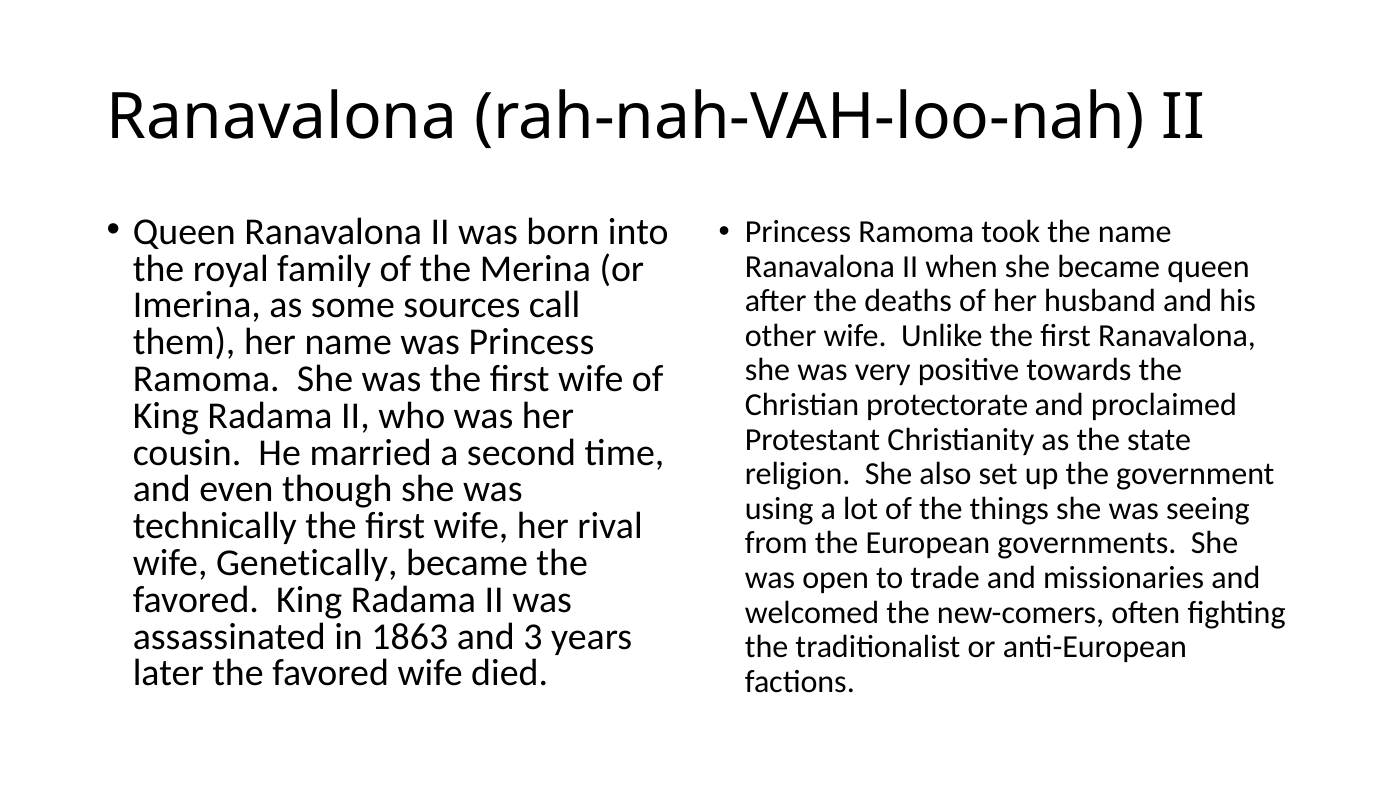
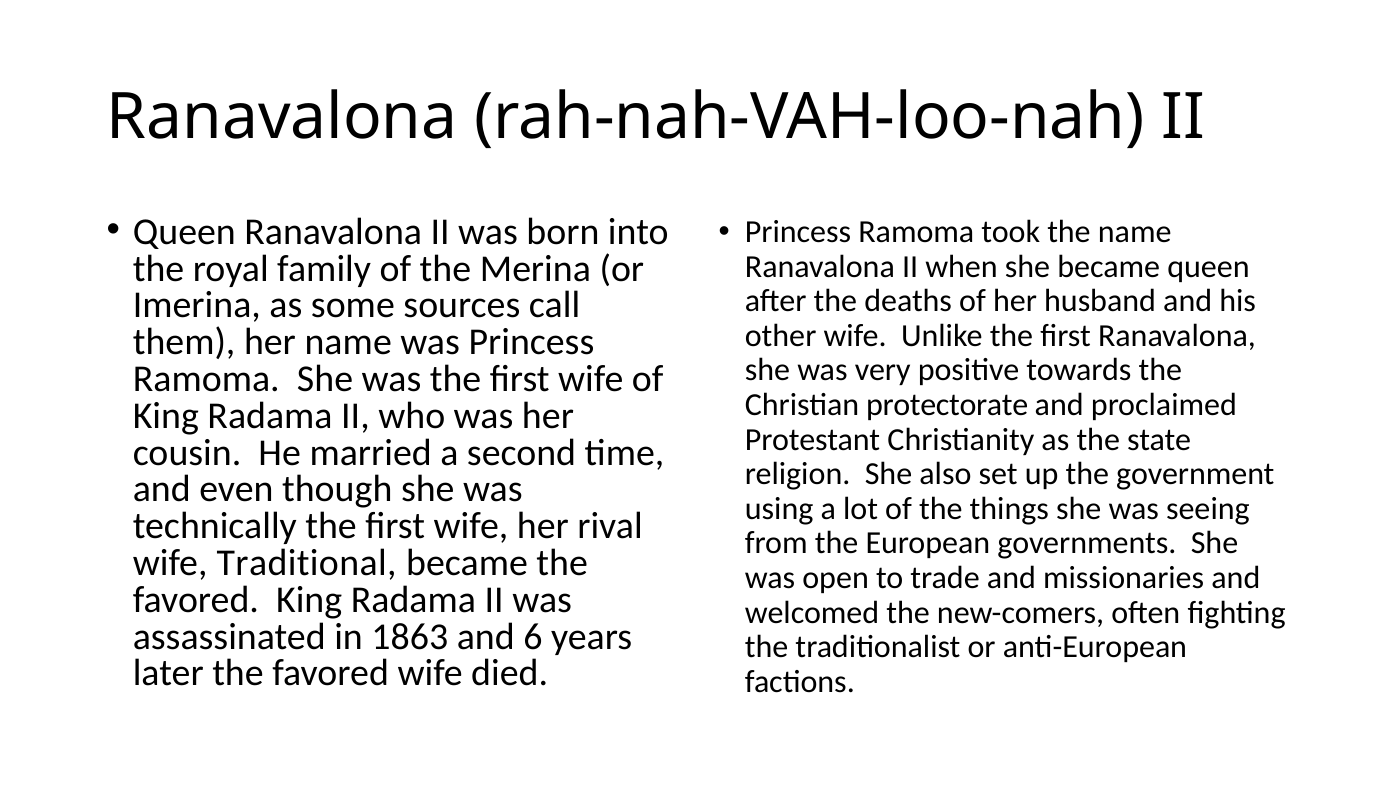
Genetically: Genetically -> Traditional
3: 3 -> 6
